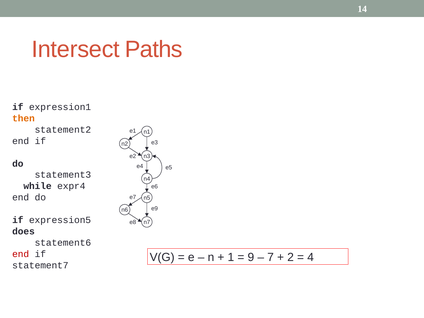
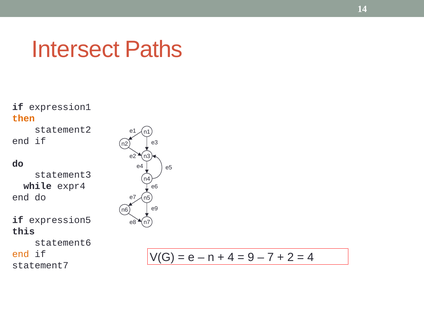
does: does -> this
end at (21, 254) colour: red -> orange
1 at (231, 257): 1 -> 4
